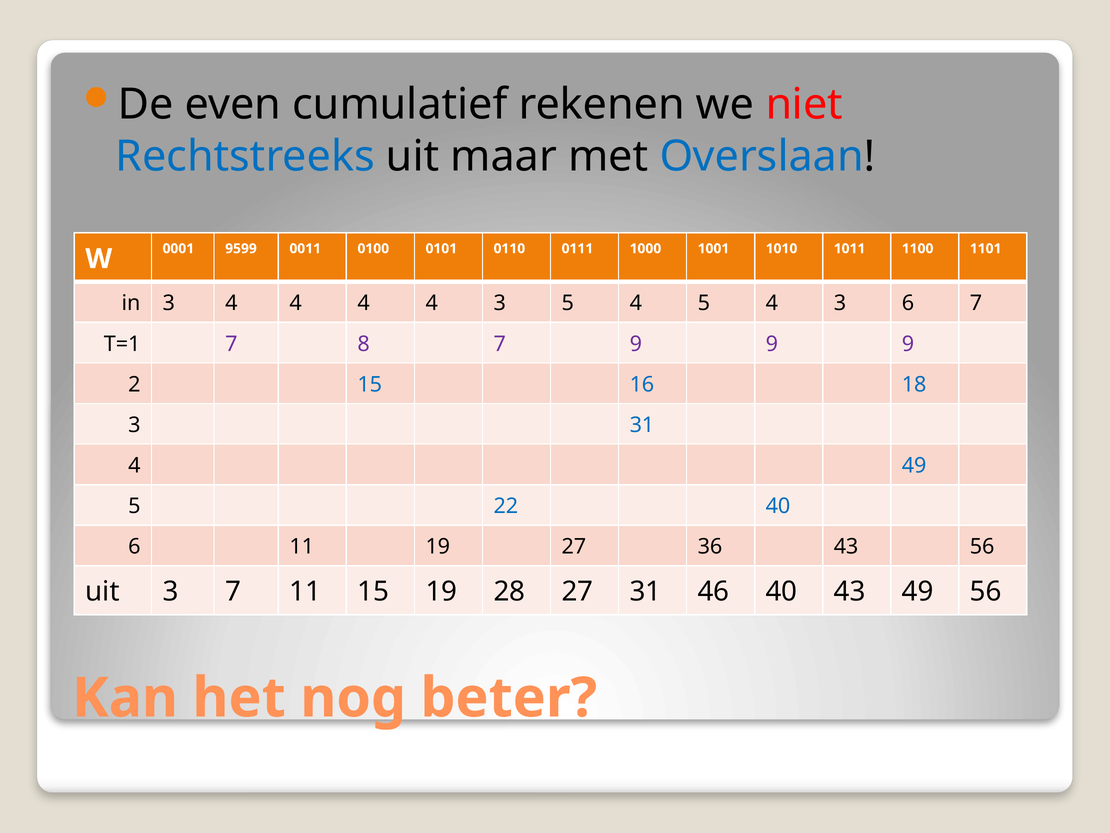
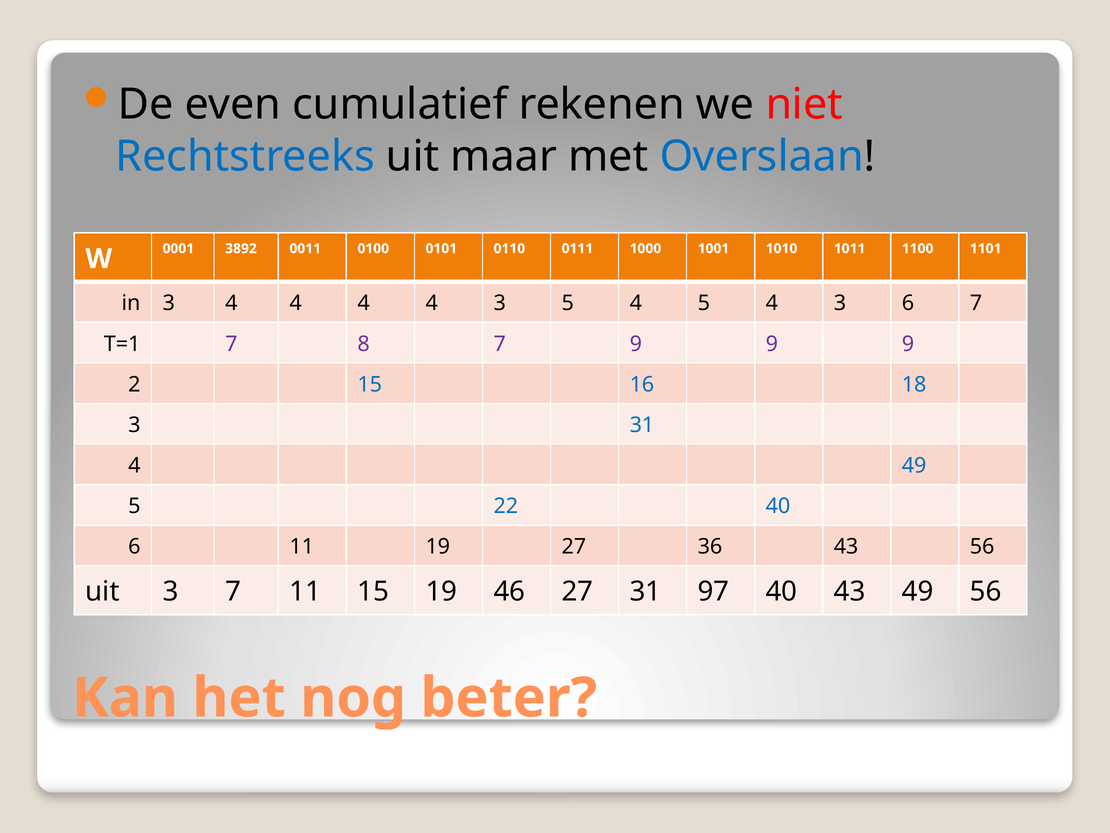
9599: 9599 -> 3892
28: 28 -> 46
46: 46 -> 97
